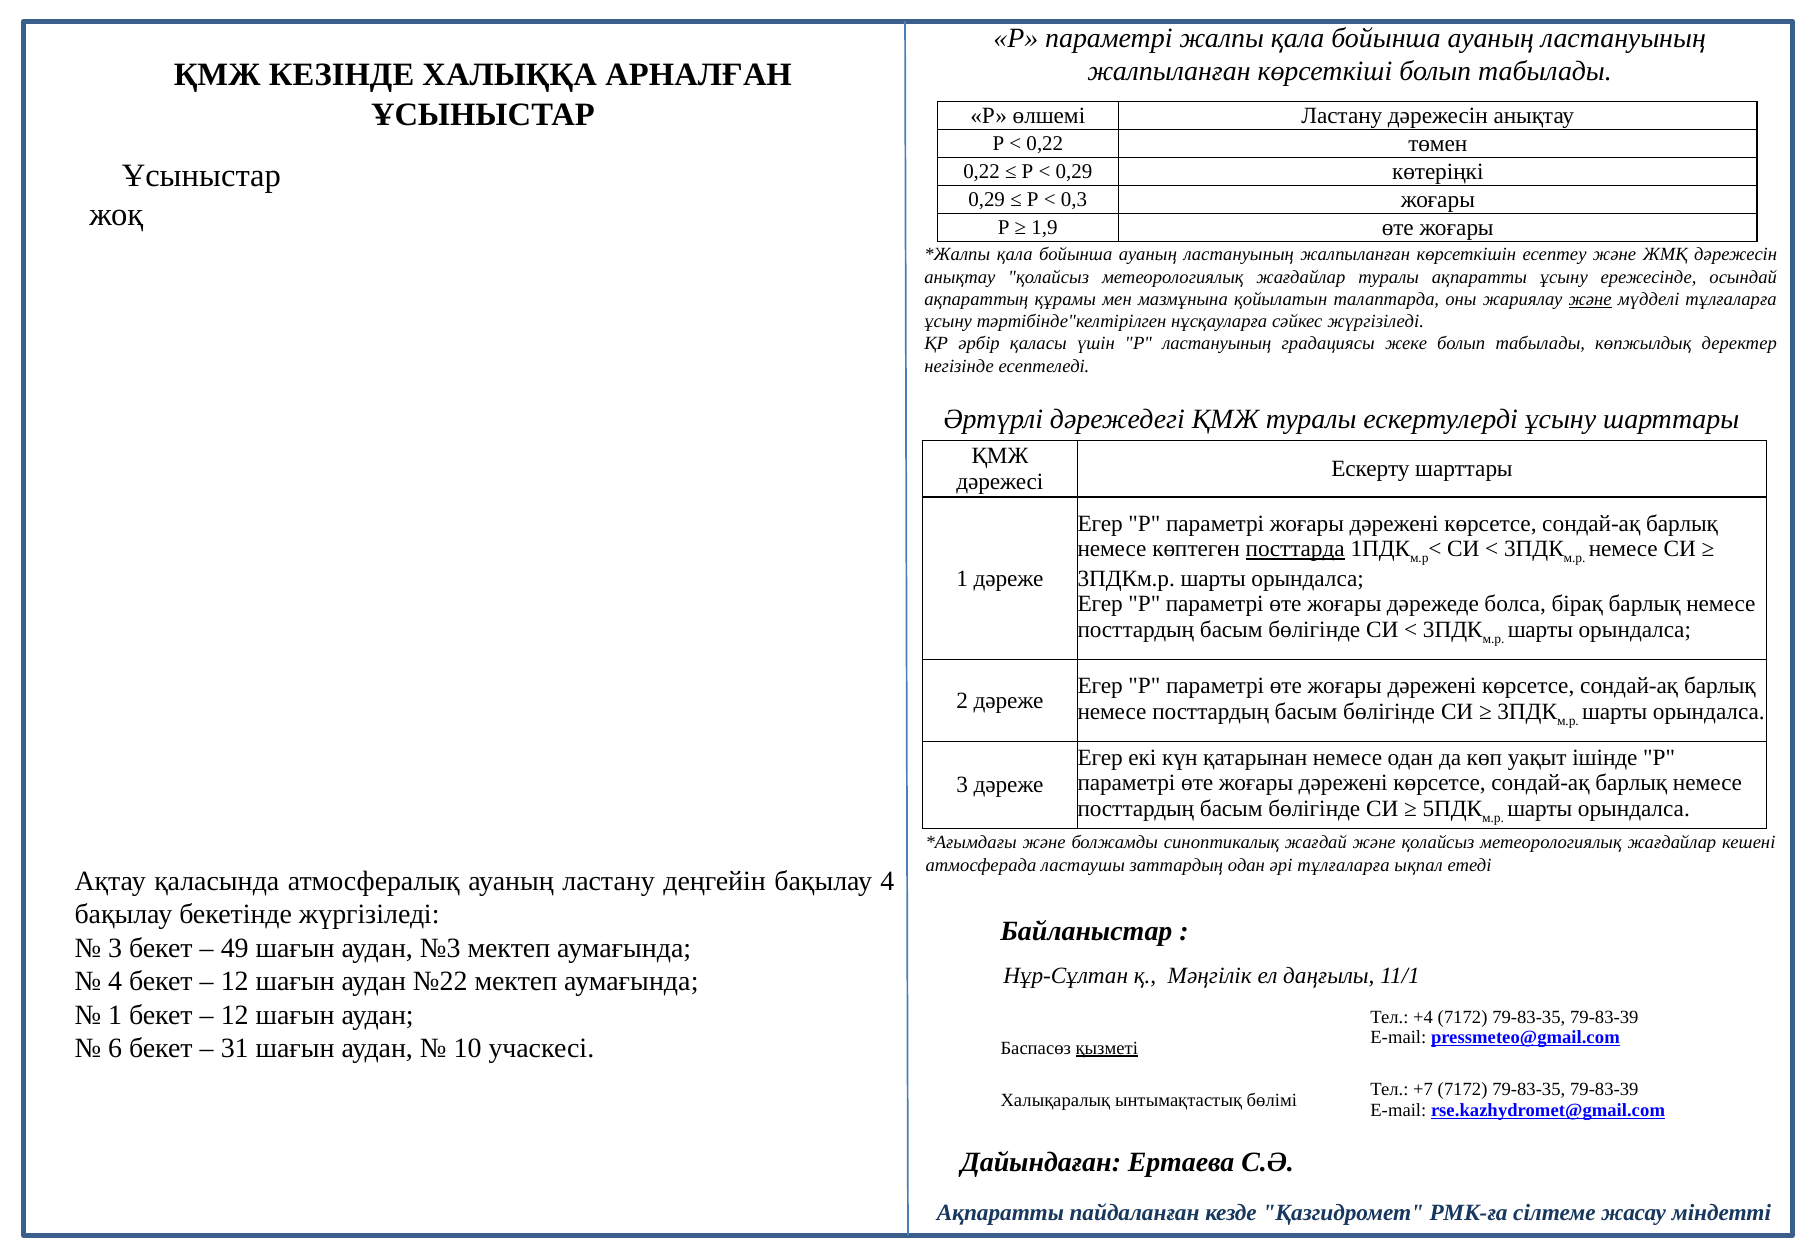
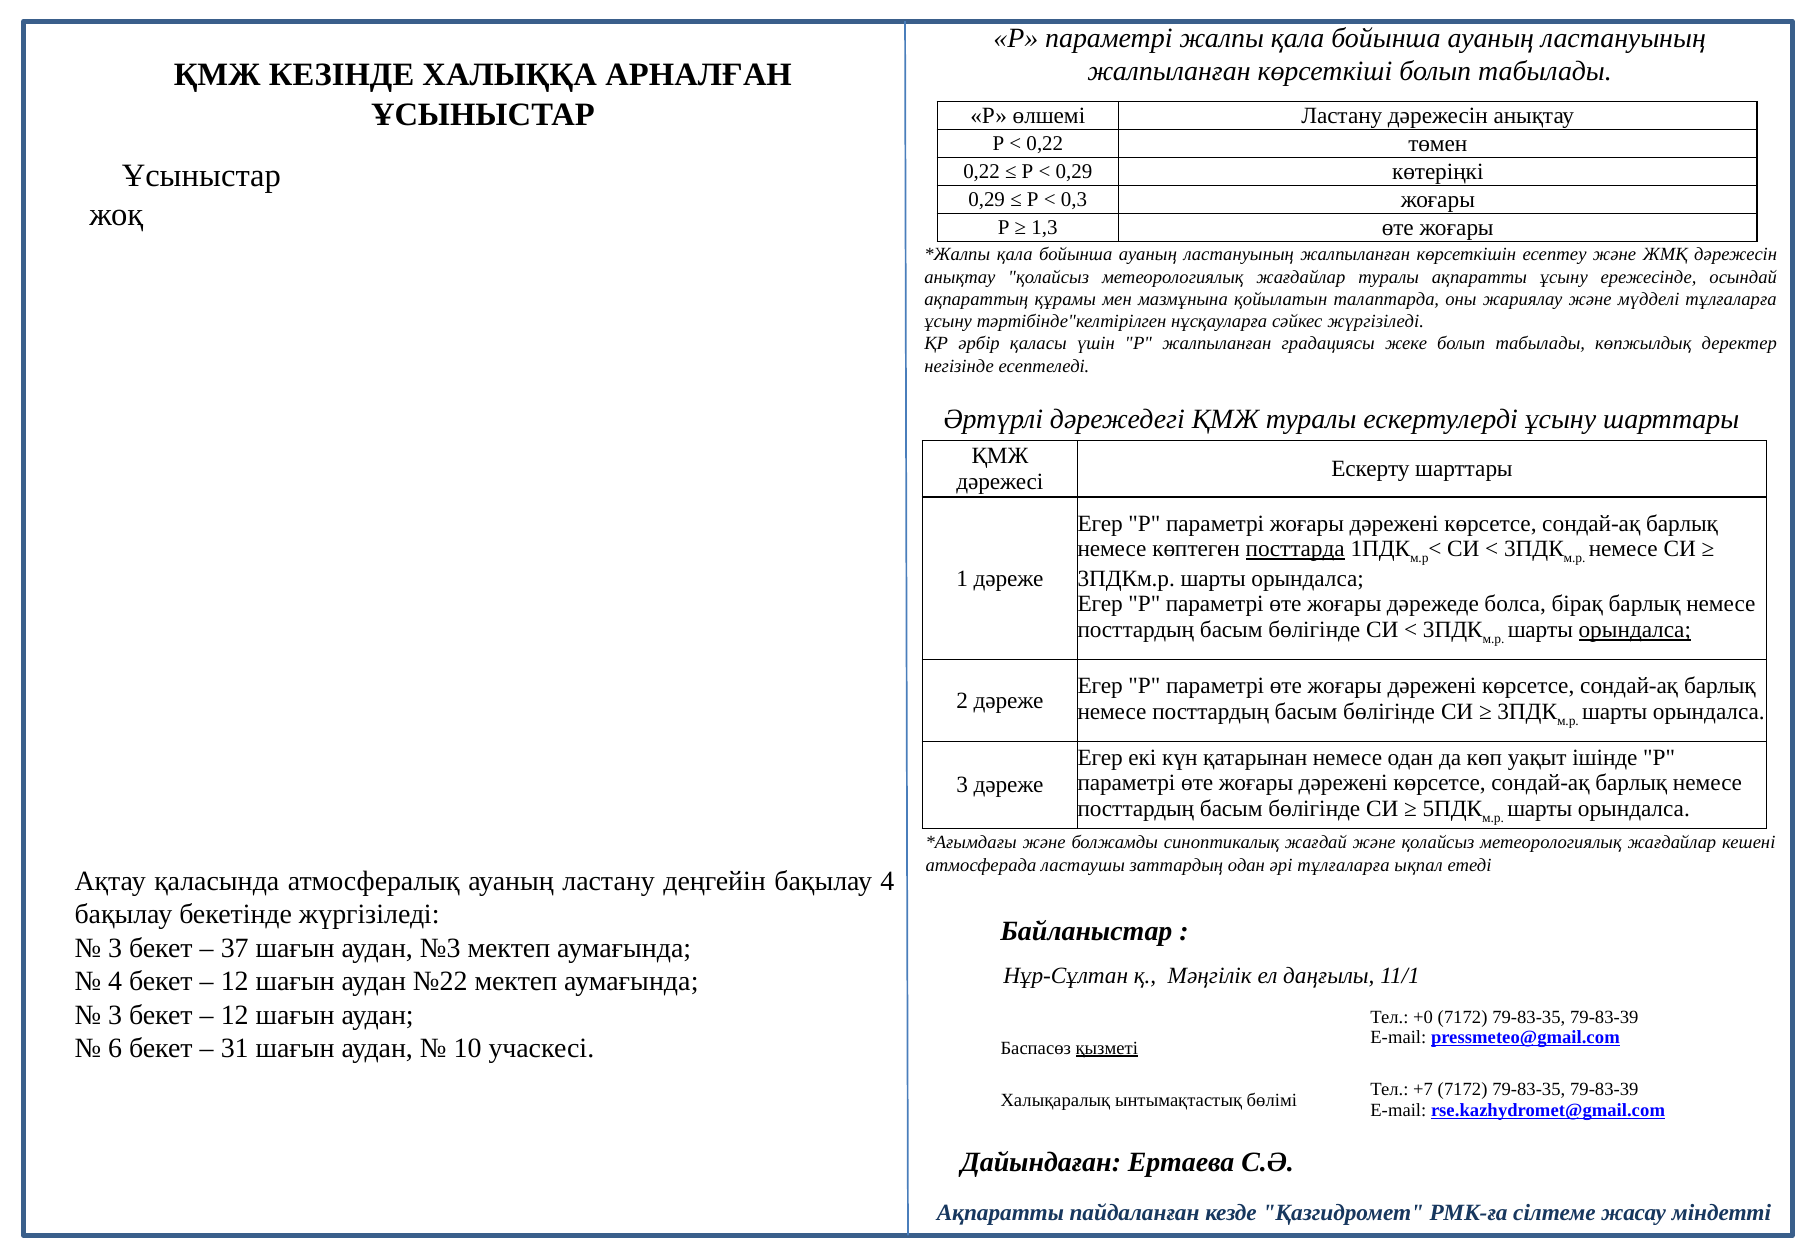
1,9: 1,9 -> 1,3
және at (1590, 299) underline: present -> none
Р ластануының: ластануының -> жалпыланған
орындалса at (1635, 630) underline: none -> present
49: 49 -> 37
1 at (115, 1015): 1 -> 3
+4: +4 -> +0
